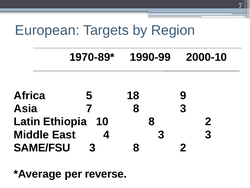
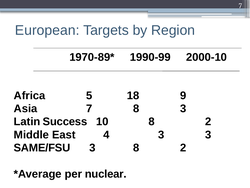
Ethiopia: Ethiopia -> Success
reverse: reverse -> nuclear
